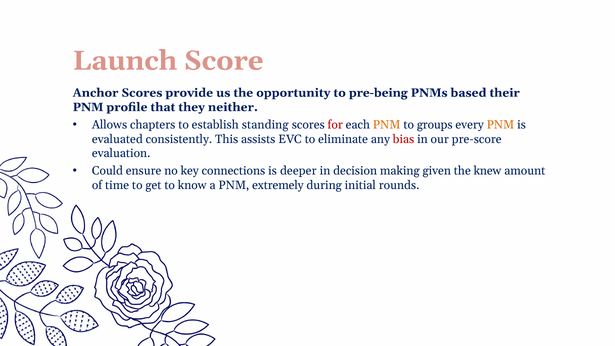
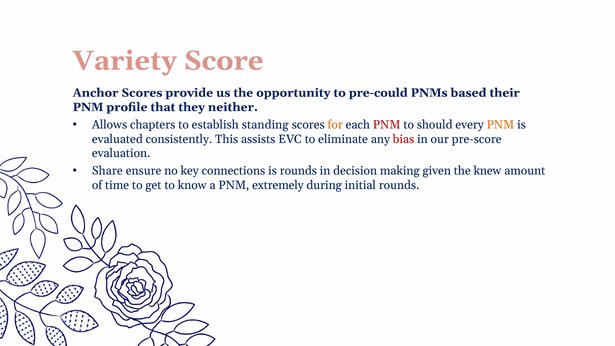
Launch: Launch -> Variety
pre-being: pre-being -> pre-could
for colour: red -> orange
PNM at (387, 125) colour: orange -> red
groups: groups -> should
Could: Could -> Share
is deeper: deeper -> rounds
